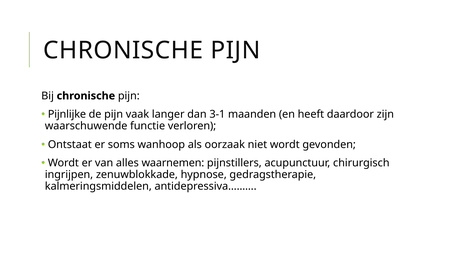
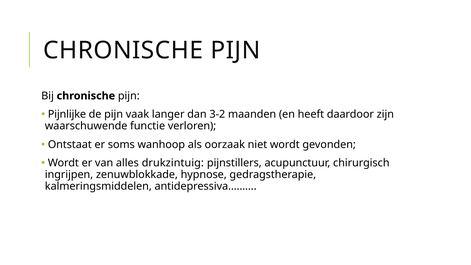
3-1: 3-1 -> 3-2
waarnemen: waarnemen -> drukzintuig
